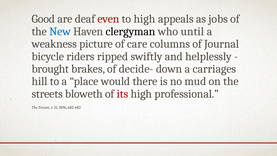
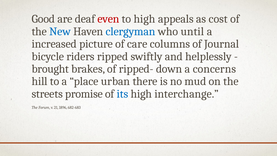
jobs: jobs -> cost
clergyman colour: black -> blue
weakness: weakness -> increased
decide-: decide- -> ripped-
carriages: carriages -> concerns
would: would -> urban
bloweth: bloweth -> promise
its colour: red -> blue
professional: professional -> interchange
